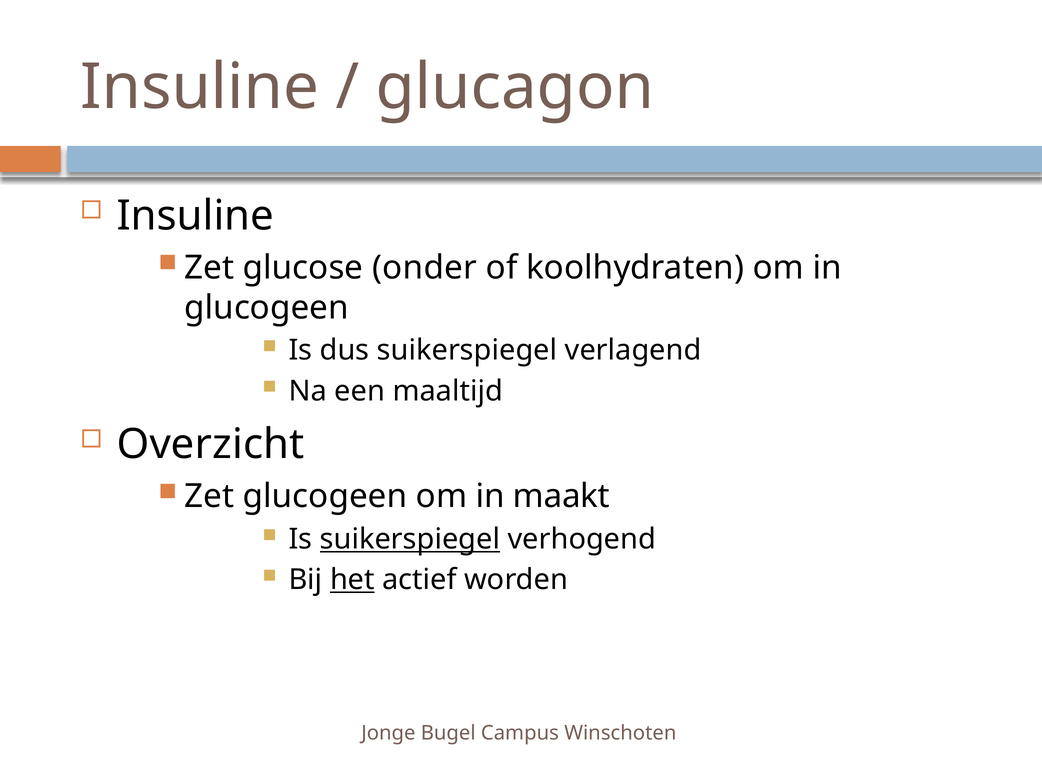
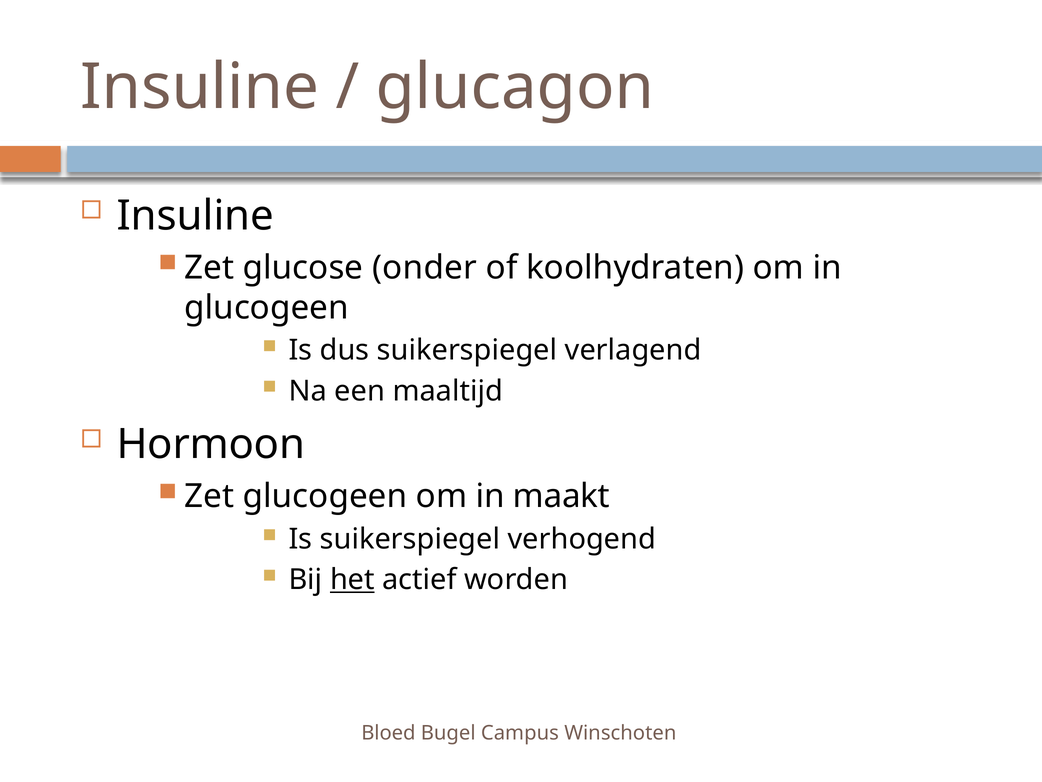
Overzicht: Overzicht -> Hormoon
suikerspiegel at (410, 539) underline: present -> none
Jonge: Jonge -> Bloed
